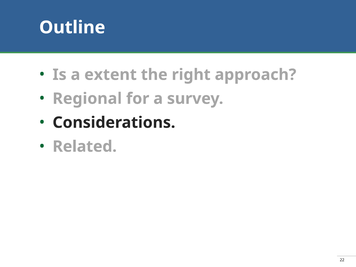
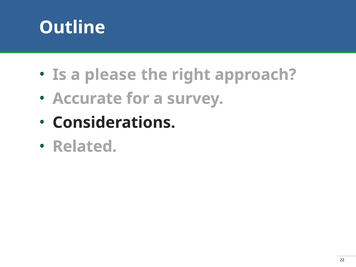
extent: extent -> please
Regional: Regional -> Accurate
